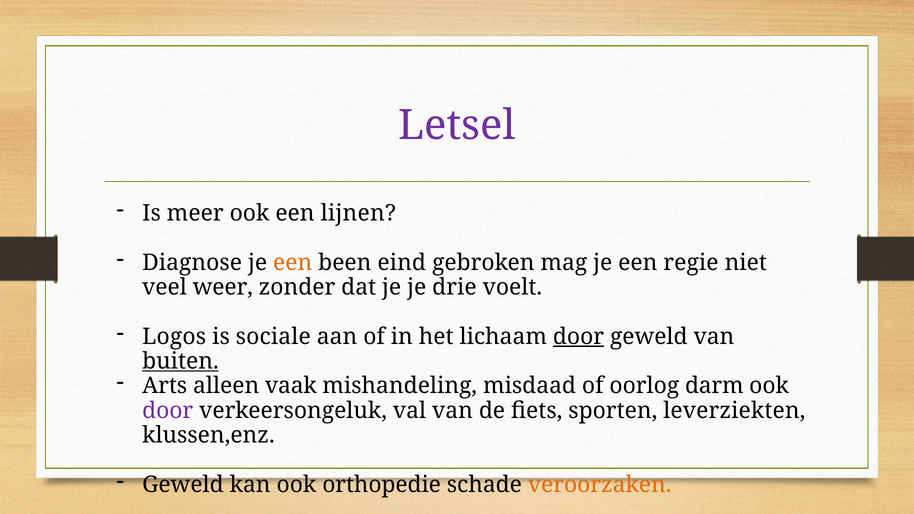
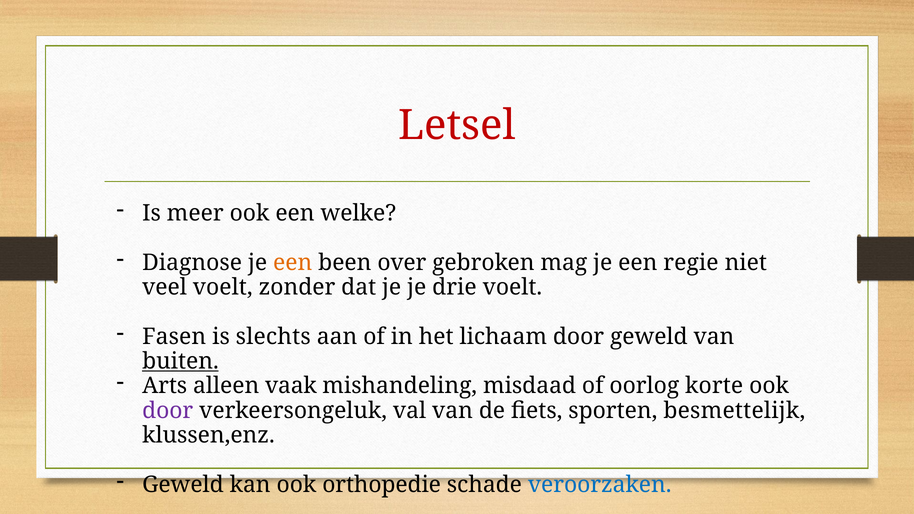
Letsel colour: purple -> red
lijnen: lijnen -> welke
eind: eind -> over
veel weer: weer -> voelt
Logos: Logos -> Fasen
sociale: sociale -> slechts
door at (579, 337) underline: present -> none
darm: darm -> korte
leverziekten: leverziekten -> besmettelijk
veroorzaken colour: orange -> blue
